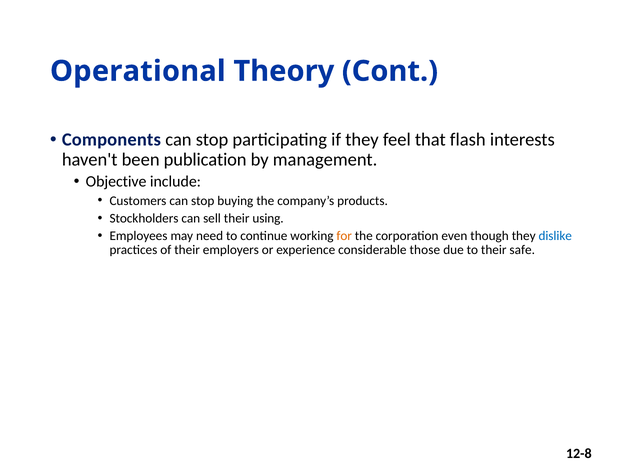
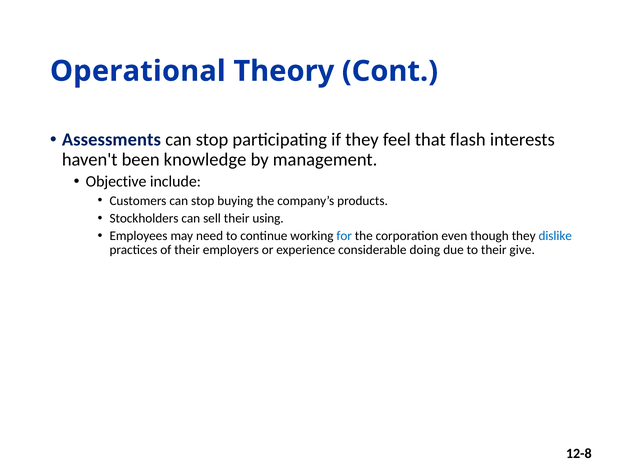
Components: Components -> Assessments
publication: publication -> knowledge
for colour: orange -> blue
those: those -> doing
safe: safe -> give
